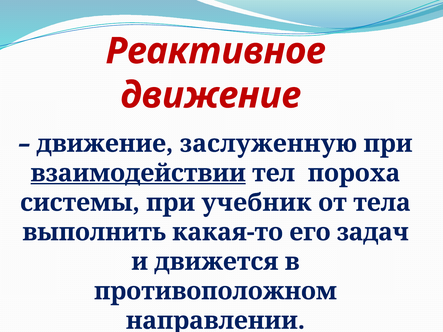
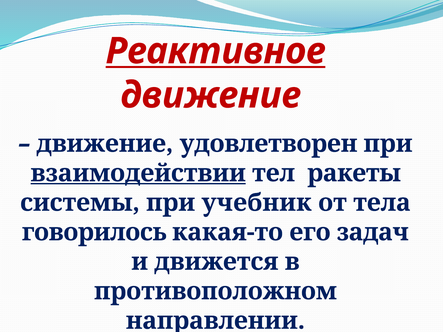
Реактивное underline: none -> present
заслуженную: заслуженную -> удовлетворен
пороха: пороха -> ракеты
выполнить: выполнить -> говорилось
